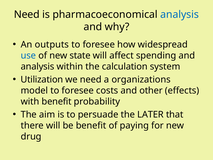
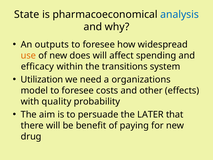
Need at (27, 14): Need -> State
use colour: blue -> orange
state: state -> does
analysis at (38, 67): analysis -> efficacy
calculation: calculation -> transitions
with benefit: benefit -> quality
